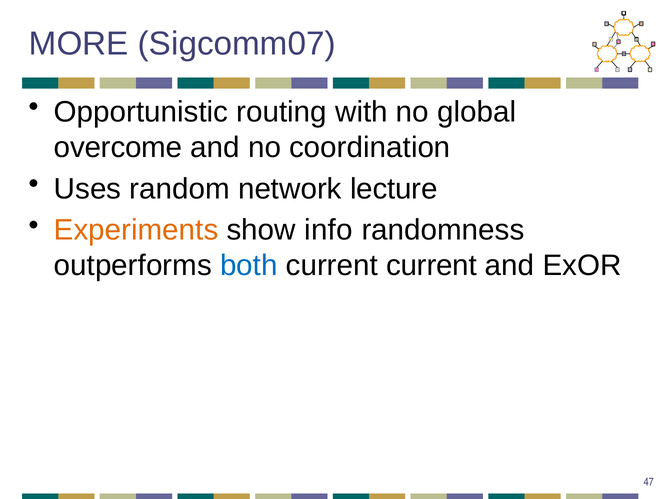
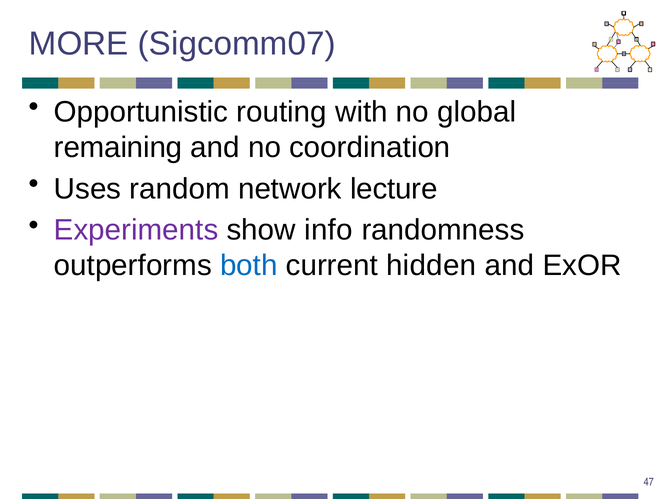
overcome: overcome -> remaining
Experiments colour: orange -> purple
current current: current -> hidden
